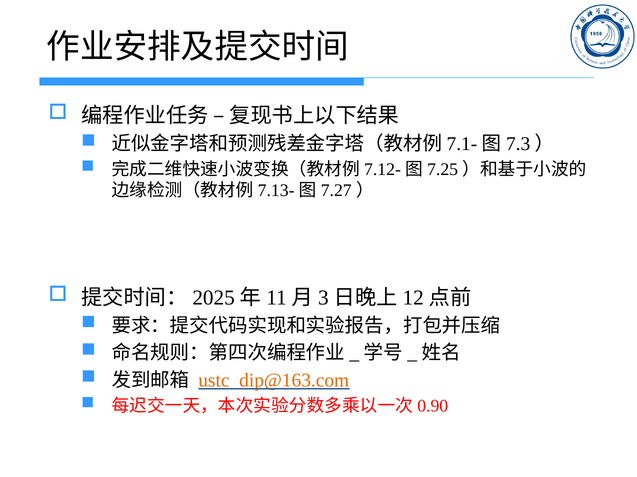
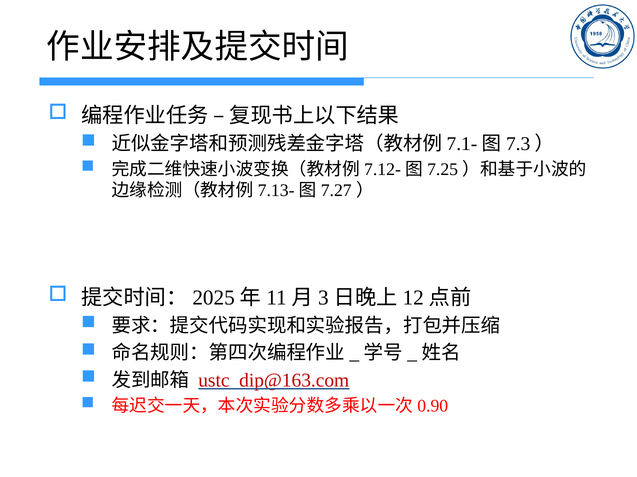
ustc_dip@163.com colour: orange -> red
